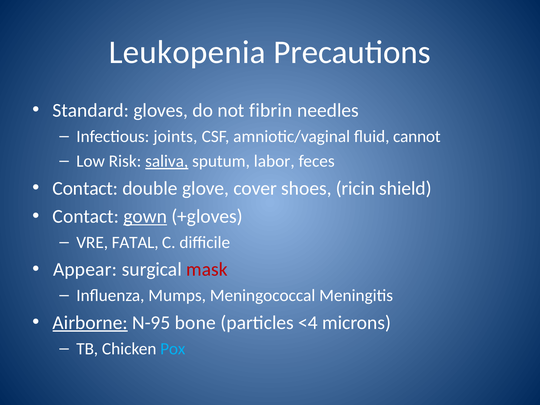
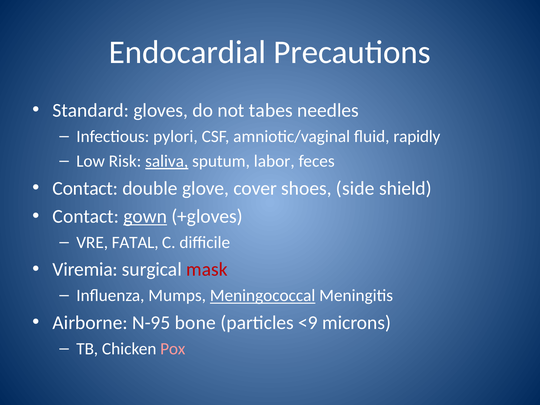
Leukopenia: Leukopenia -> Endocardial
fibrin: fibrin -> tabes
joints: joints -> pylori
cannot: cannot -> rapidly
ricin: ricin -> side
Appear: Appear -> Viremia
Meningococcal underline: none -> present
Airborne underline: present -> none
<4: <4 -> <9
Pox colour: light blue -> pink
